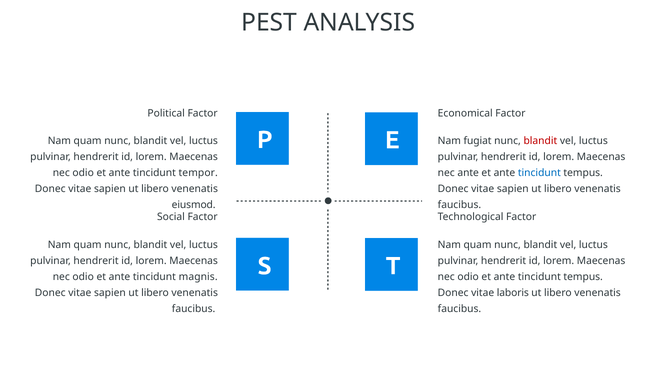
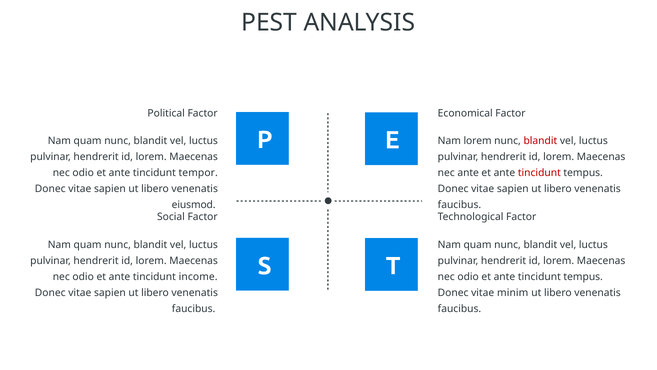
Nam fugiat: fugiat -> lorem
tincidunt at (539, 173) colour: blue -> red
magnis: magnis -> income
laboris: laboris -> minim
